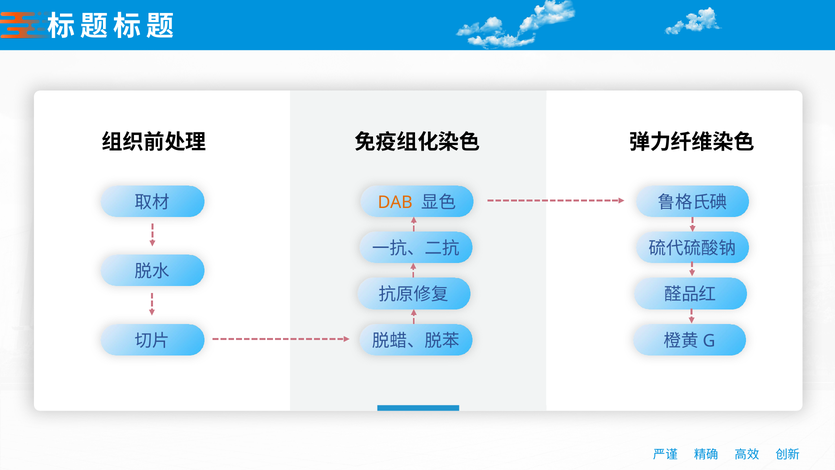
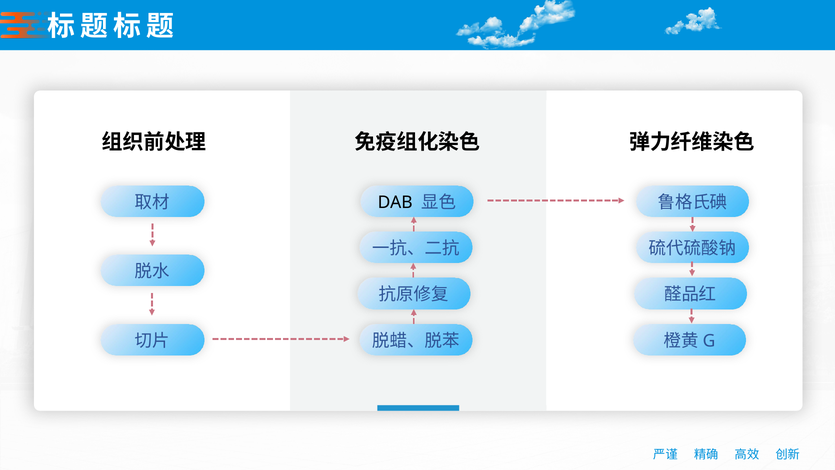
DAB colour: orange -> black
